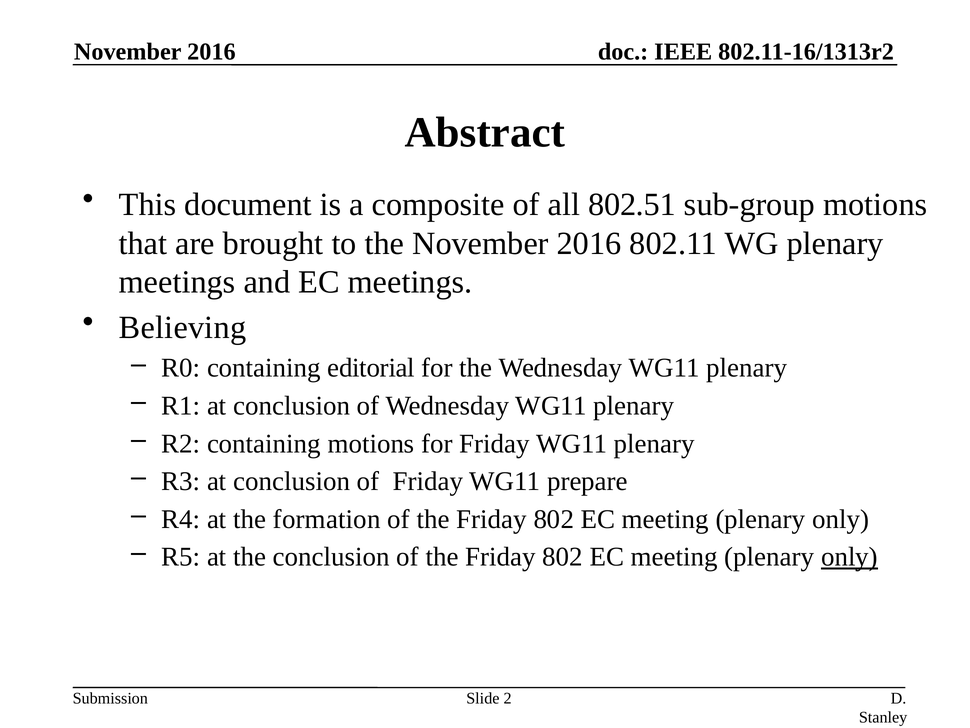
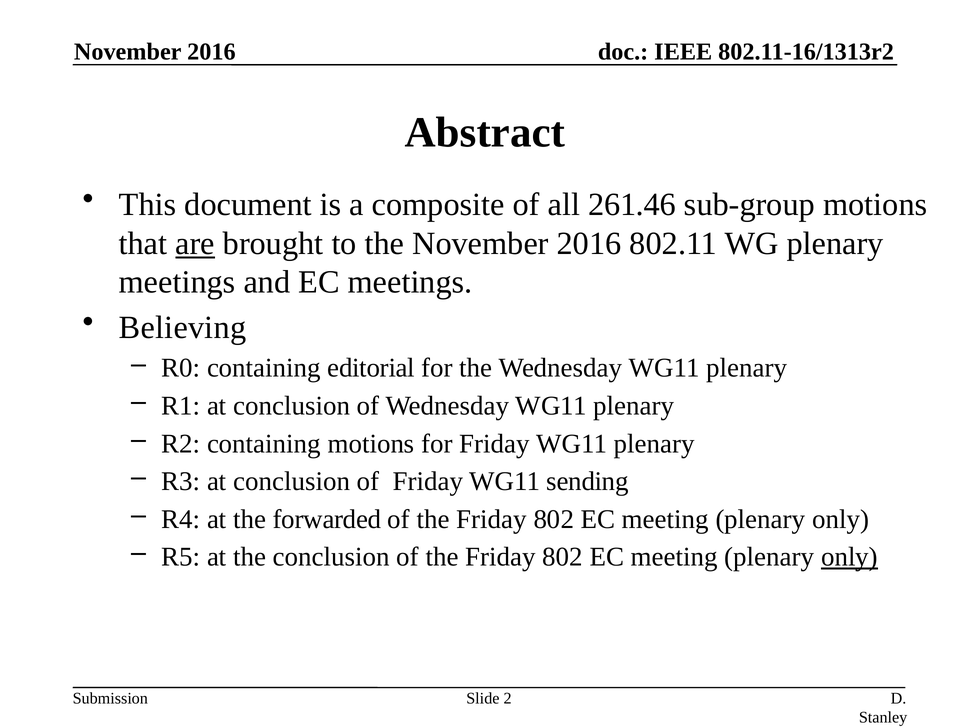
802.51: 802.51 -> 261.46
are underline: none -> present
prepare: prepare -> sending
formation: formation -> forwarded
